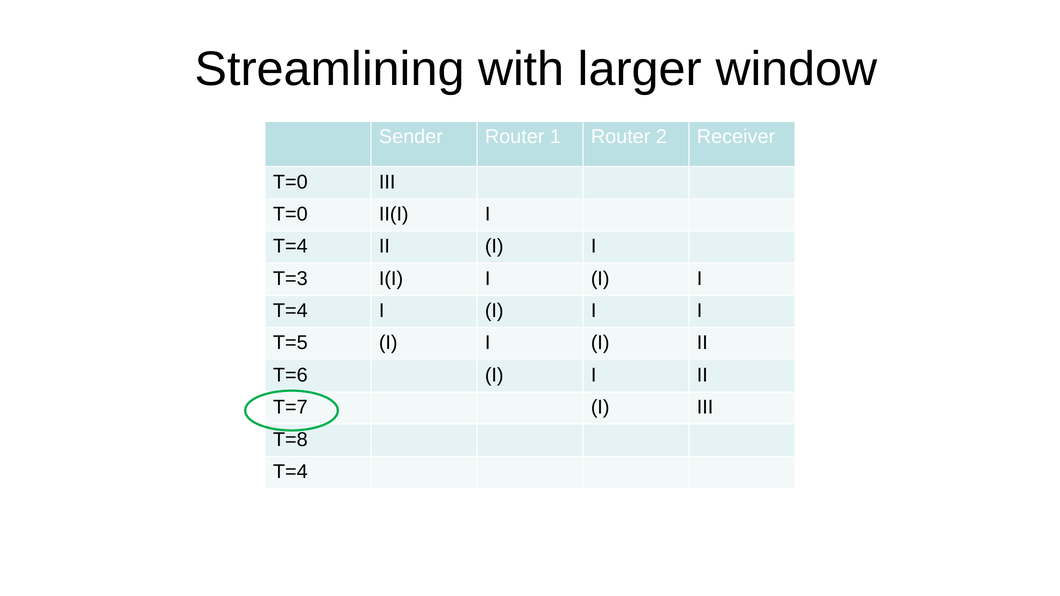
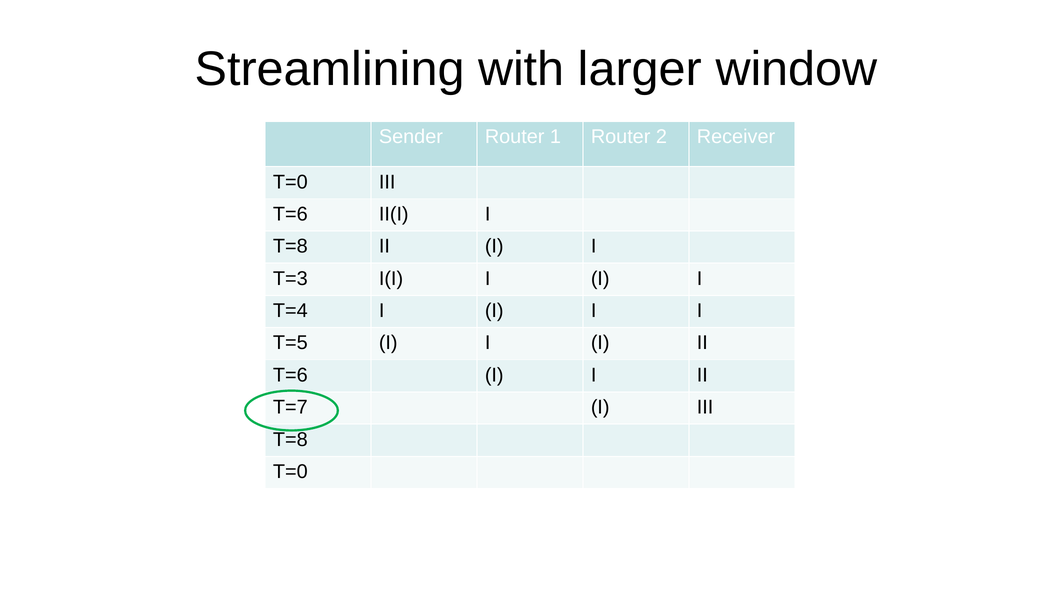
T=0 at (290, 214): T=0 -> T=6
T=4 at (290, 246): T=4 -> T=8
T=4 at (290, 472): T=4 -> T=0
